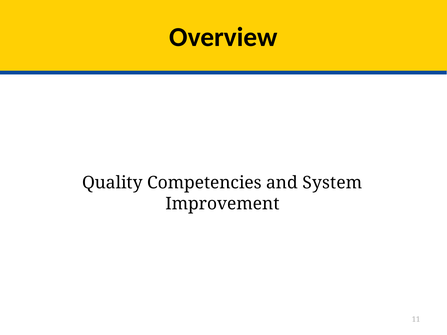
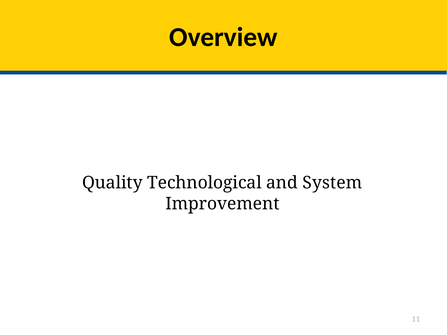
Competencies: Competencies -> Technological
